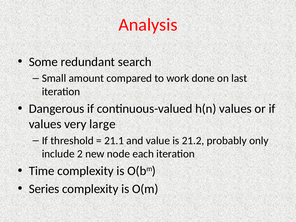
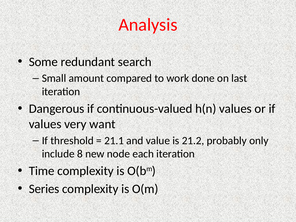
large: large -> want
2: 2 -> 8
